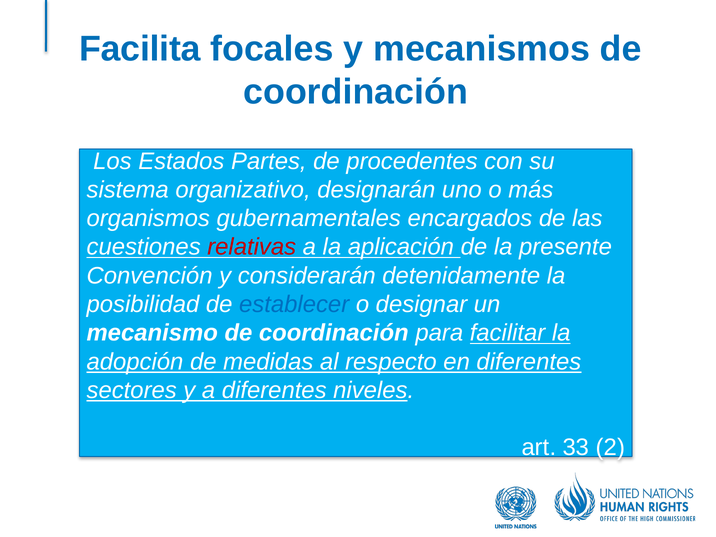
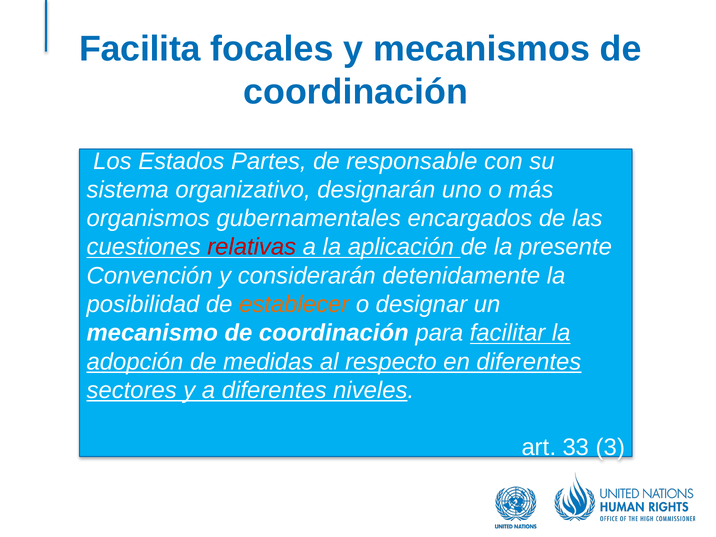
procedentes: procedentes -> responsable
establecer colour: blue -> orange
2: 2 -> 3
